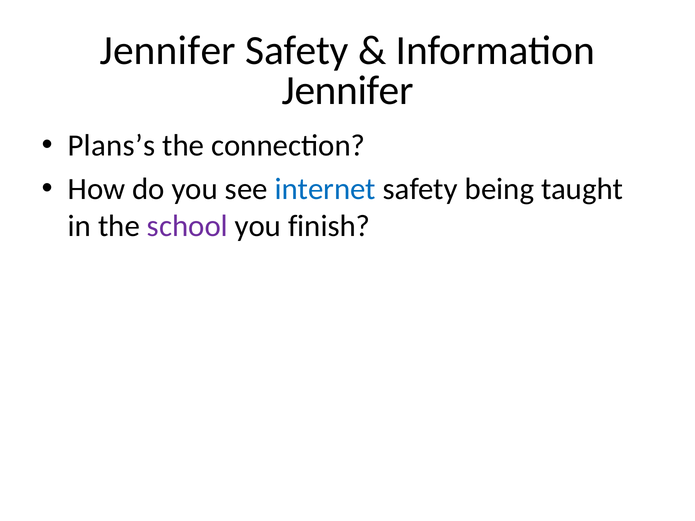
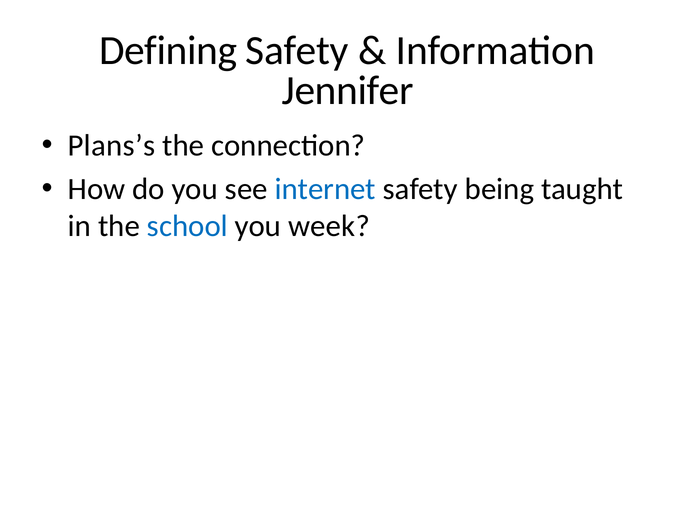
Jennifer at (168, 51): Jennifer -> Defining
school colour: purple -> blue
finish: finish -> week
